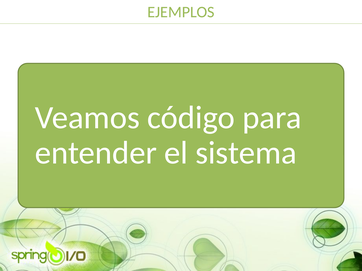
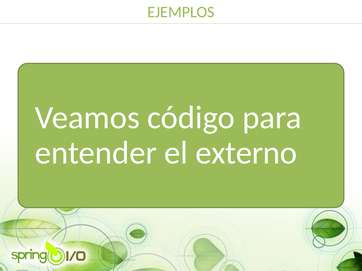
sistema: sistema -> externo
